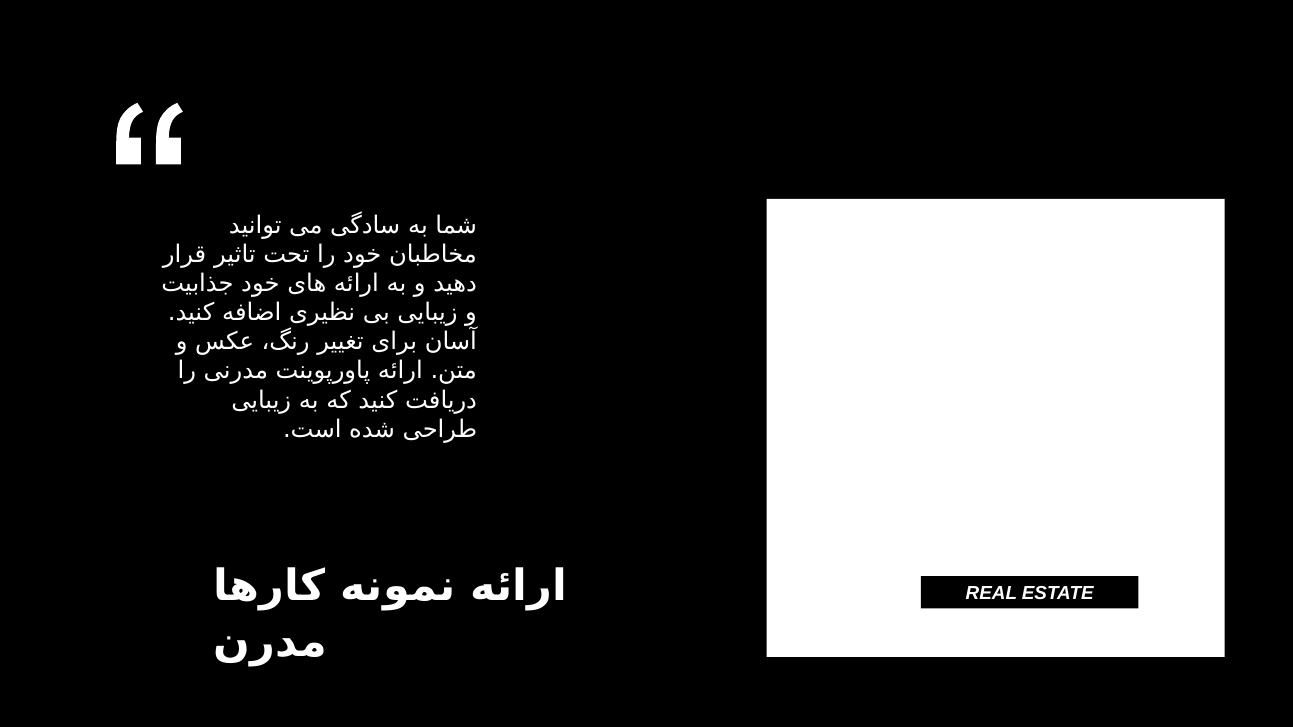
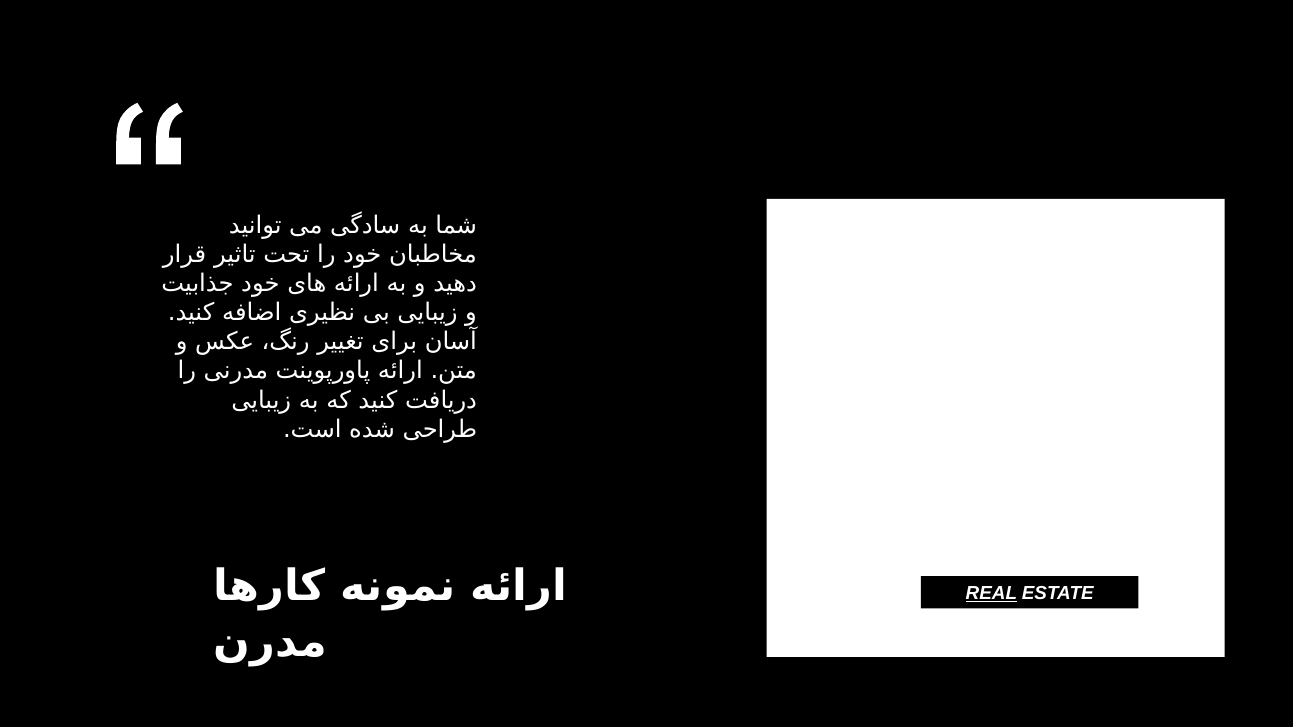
REAL underline: none -> present
